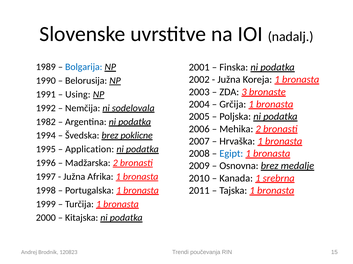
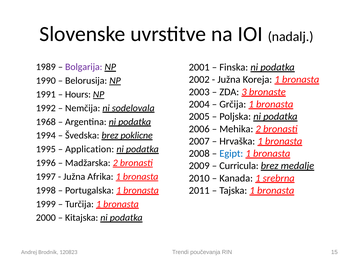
Bolgarija colour: blue -> purple
Using: Using -> Hours
1982: 1982 -> 1968
Osnovna: Osnovna -> Curricula
